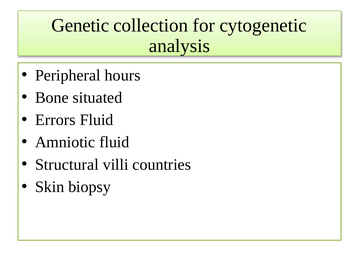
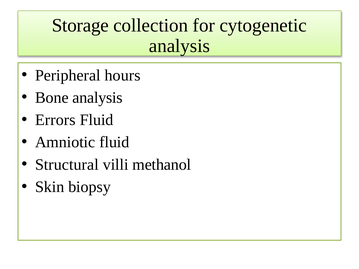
Genetic: Genetic -> Storage
Bone situated: situated -> analysis
countries: countries -> methanol
